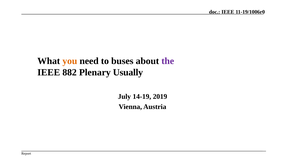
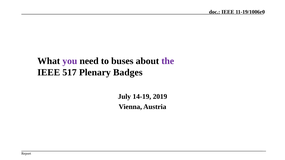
you colour: orange -> purple
882: 882 -> 517
Usually: Usually -> Badges
